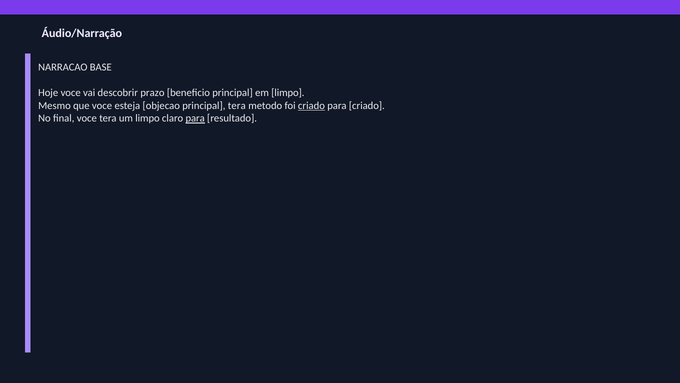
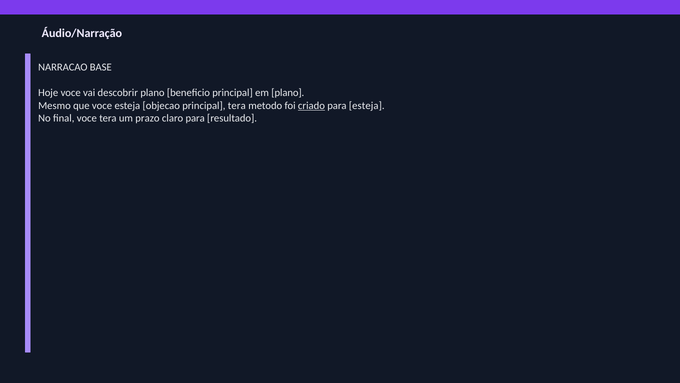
descobrir prazo: prazo -> plano
em limpo: limpo -> plano
para criado: criado -> esteja
um limpo: limpo -> prazo
para at (195, 118) underline: present -> none
